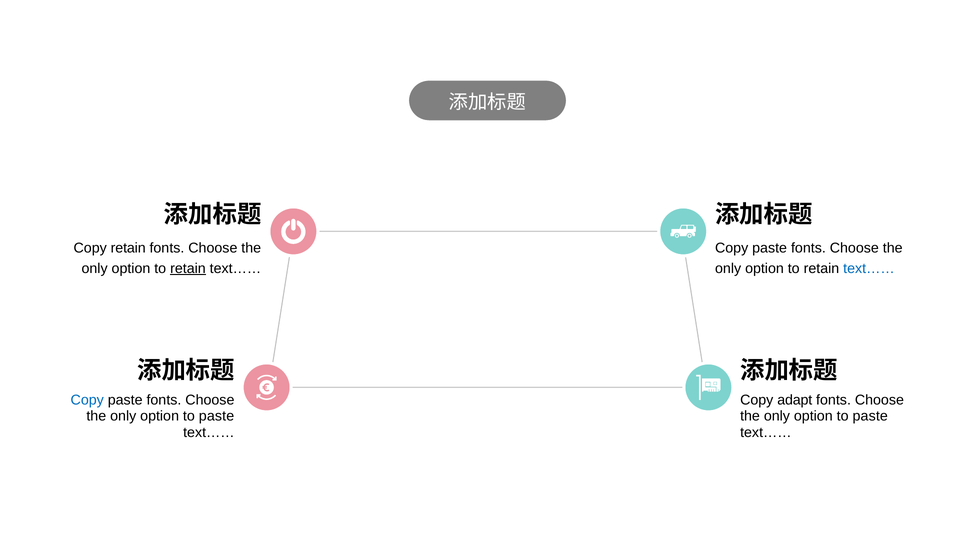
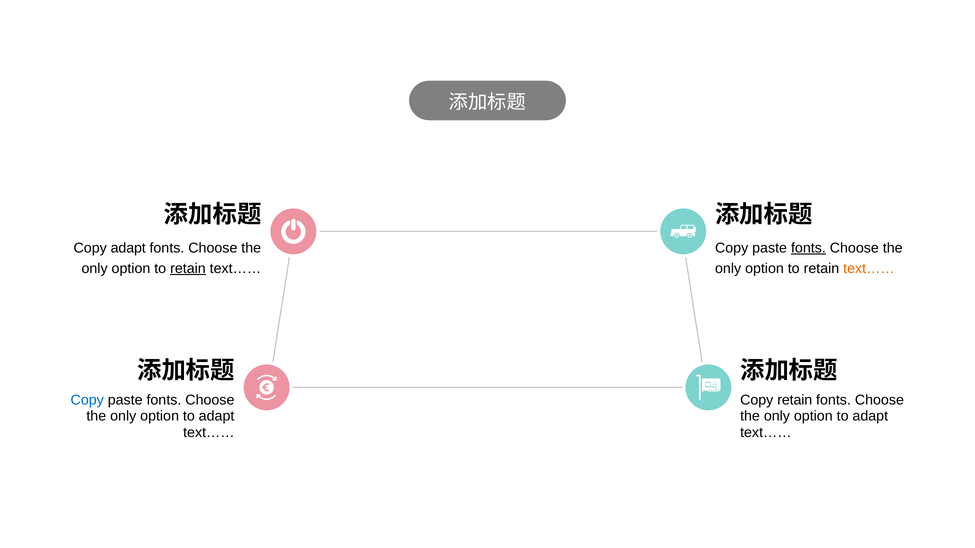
Copy retain: retain -> adapt
fonts at (808, 248) underline: none -> present
text…… at (869, 269) colour: blue -> orange
Copy adapt: adapt -> retain
paste at (217, 417): paste -> adapt
paste at (870, 417): paste -> adapt
